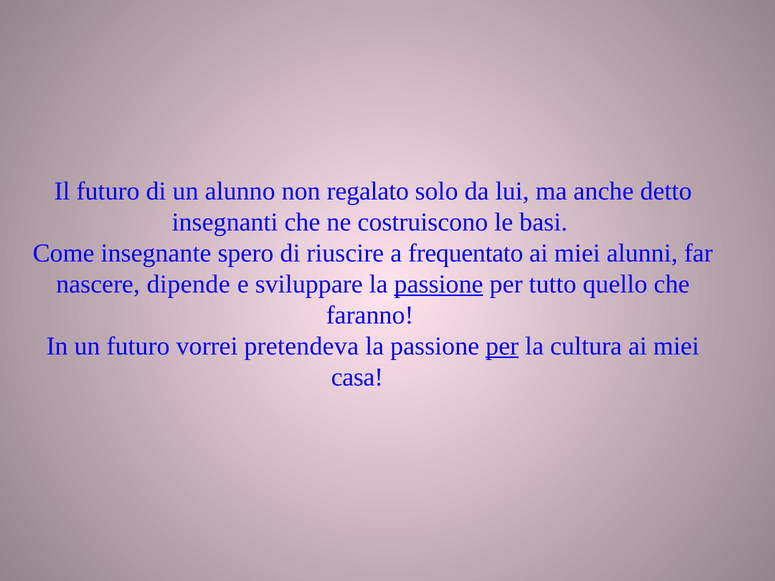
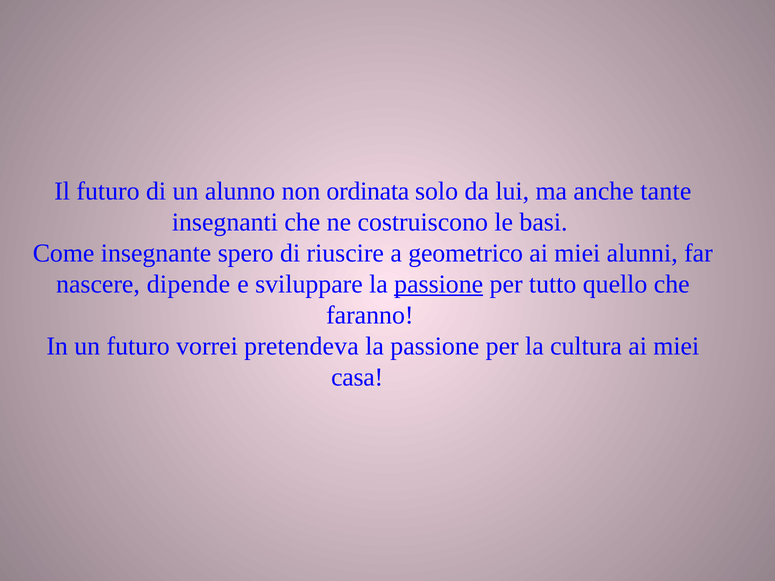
regalato: regalato -> ordinata
detto: detto -> tante
frequentato: frequentato -> geometrico
per at (502, 346) underline: present -> none
